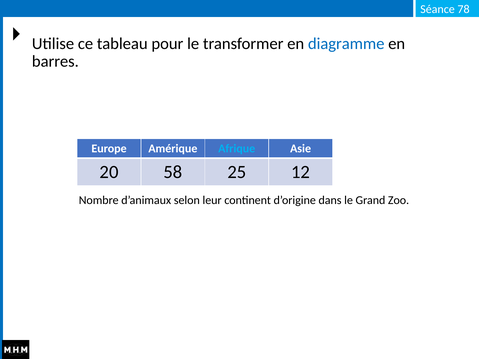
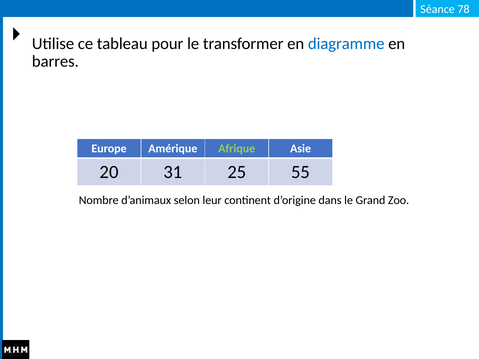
Afrique colour: light blue -> light green
58: 58 -> 31
12: 12 -> 55
